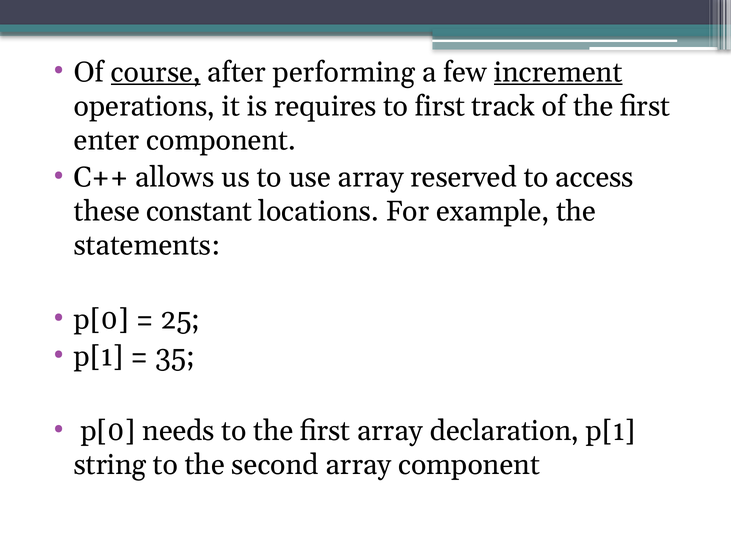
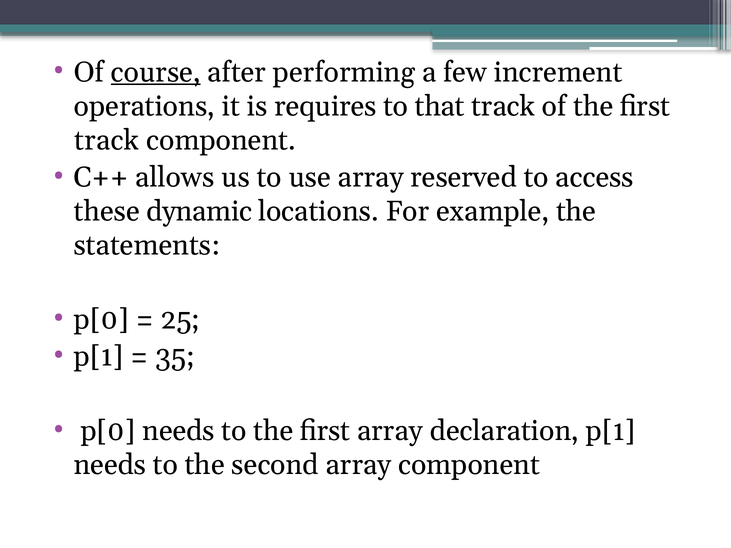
increment underline: present -> none
to first: first -> that
enter at (107, 140): enter -> track
constant: constant -> dynamic
string at (110, 465): string -> needs
